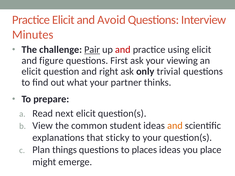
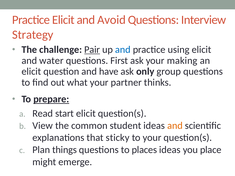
Minutes: Minutes -> Strategy
and at (123, 50) colour: red -> blue
figure: figure -> water
viewing: viewing -> making
right: right -> have
trivial: trivial -> group
prepare underline: none -> present
next: next -> start
